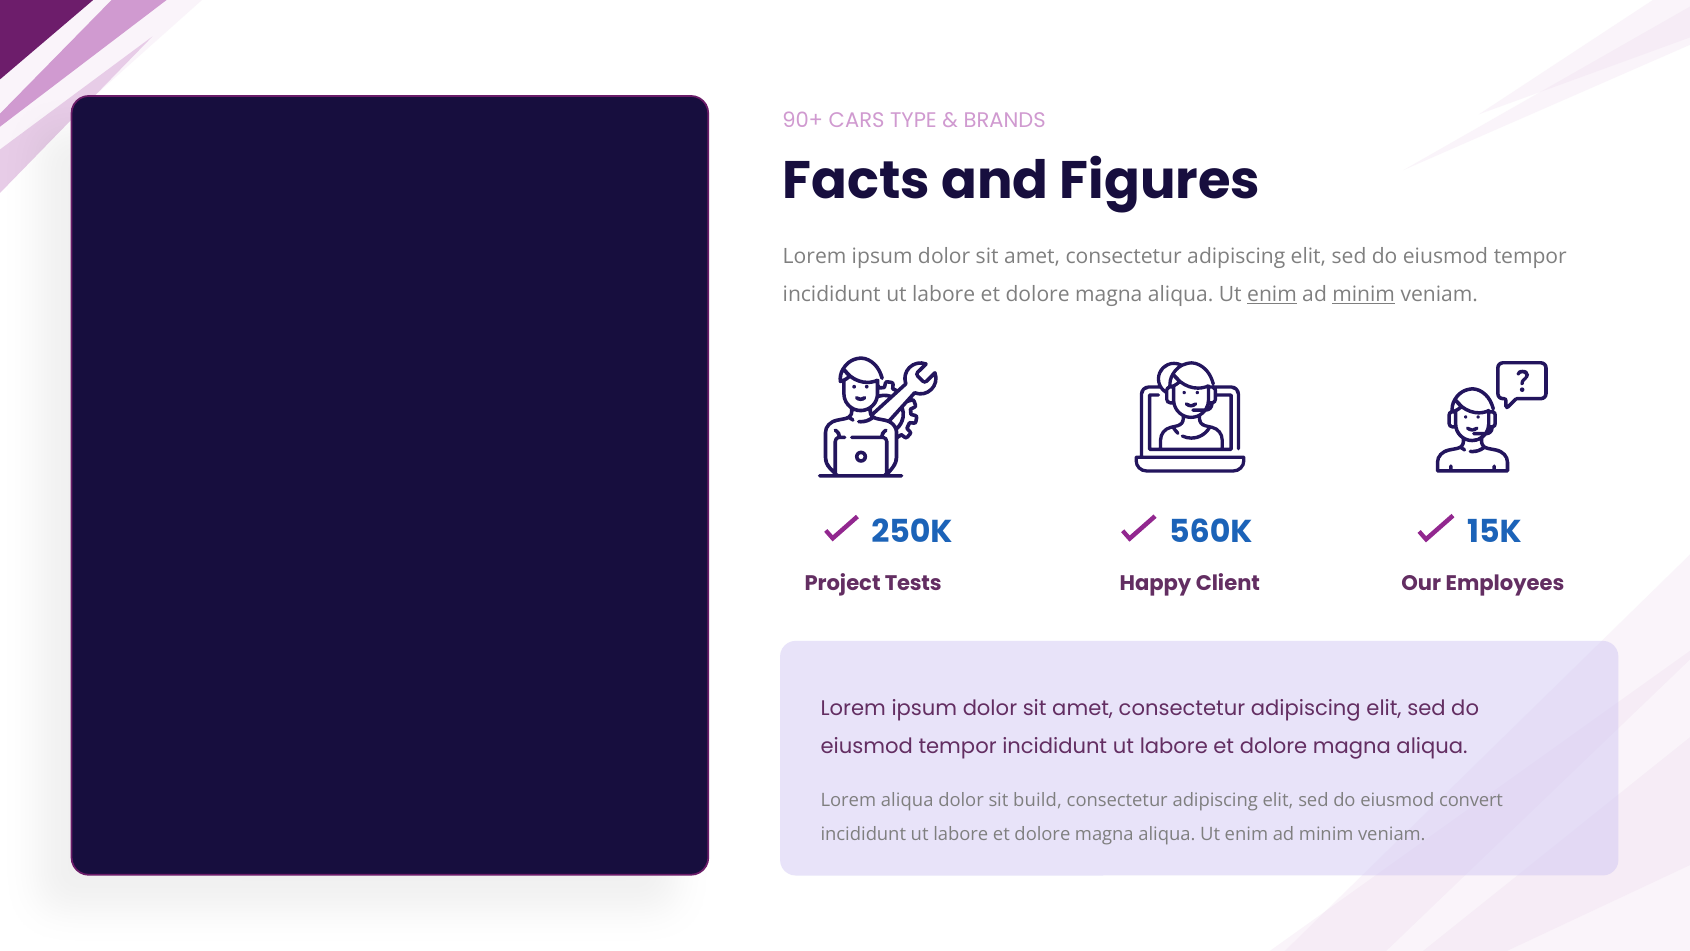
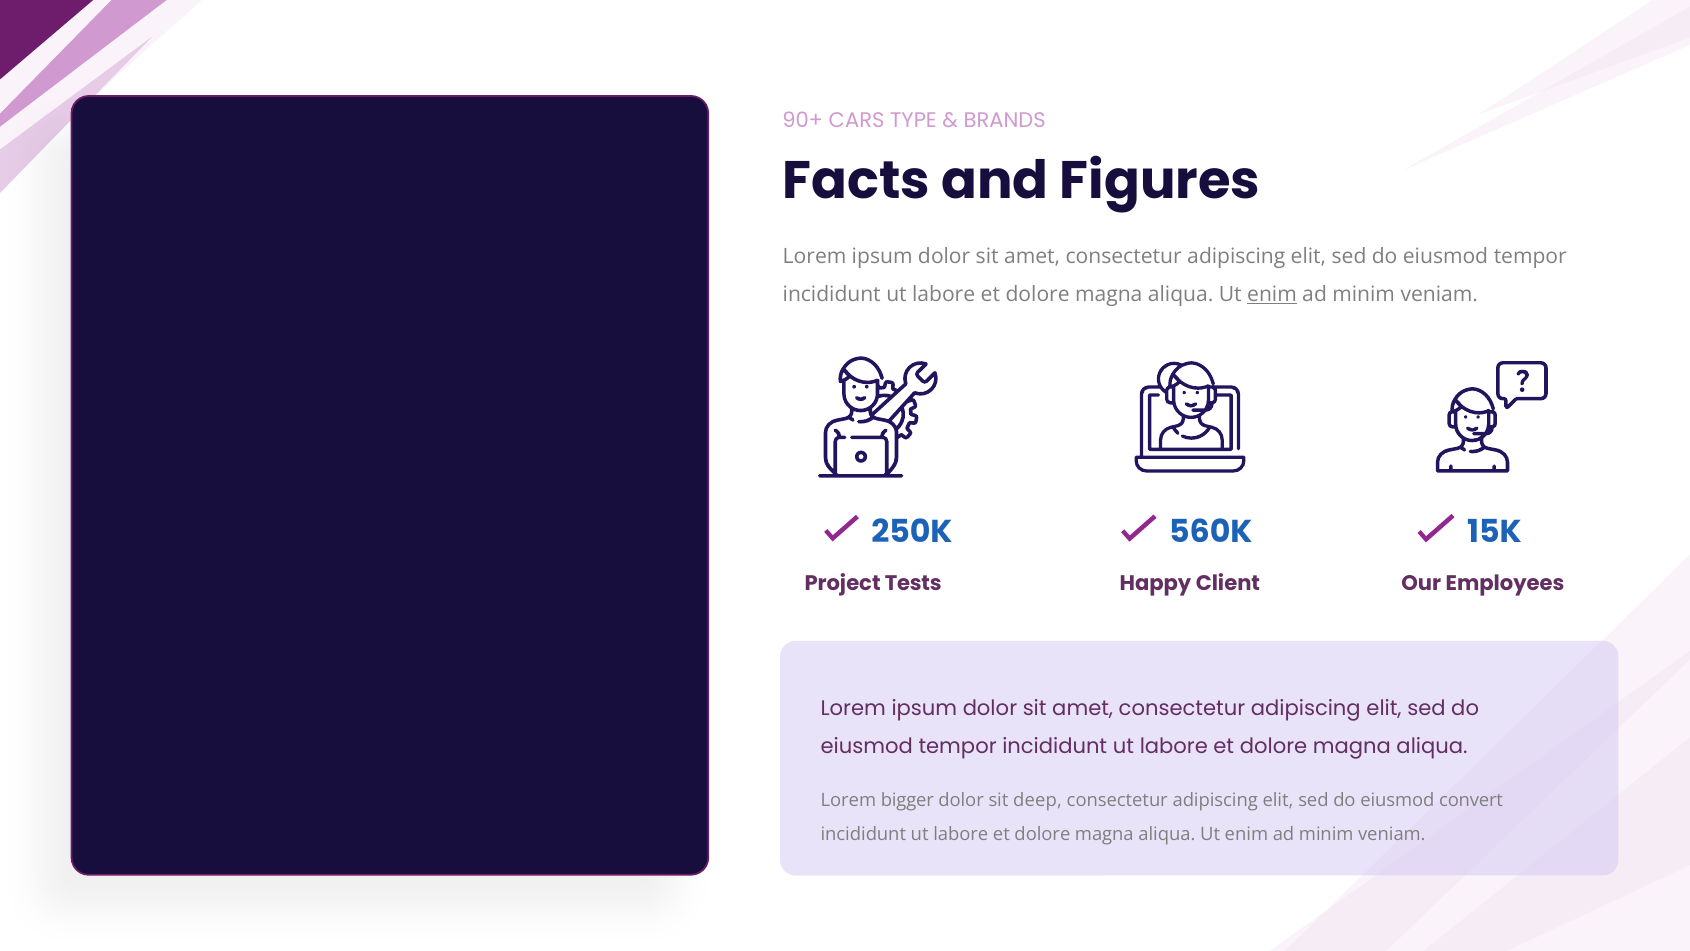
minim at (1364, 294) underline: present -> none
Lorem aliqua: aliqua -> bigger
build: build -> deep
